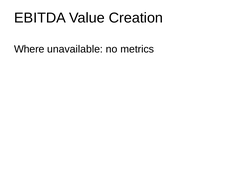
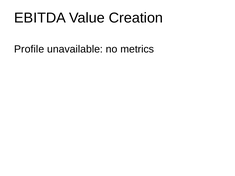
Where: Where -> Profile
